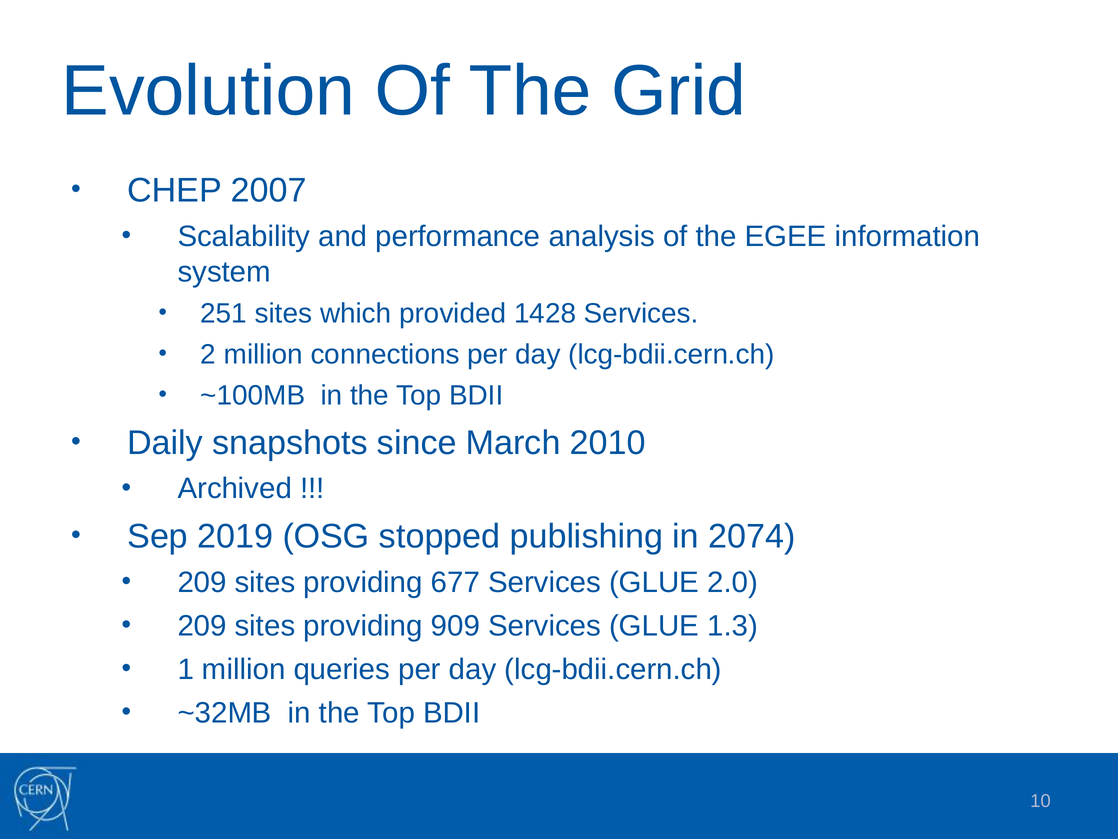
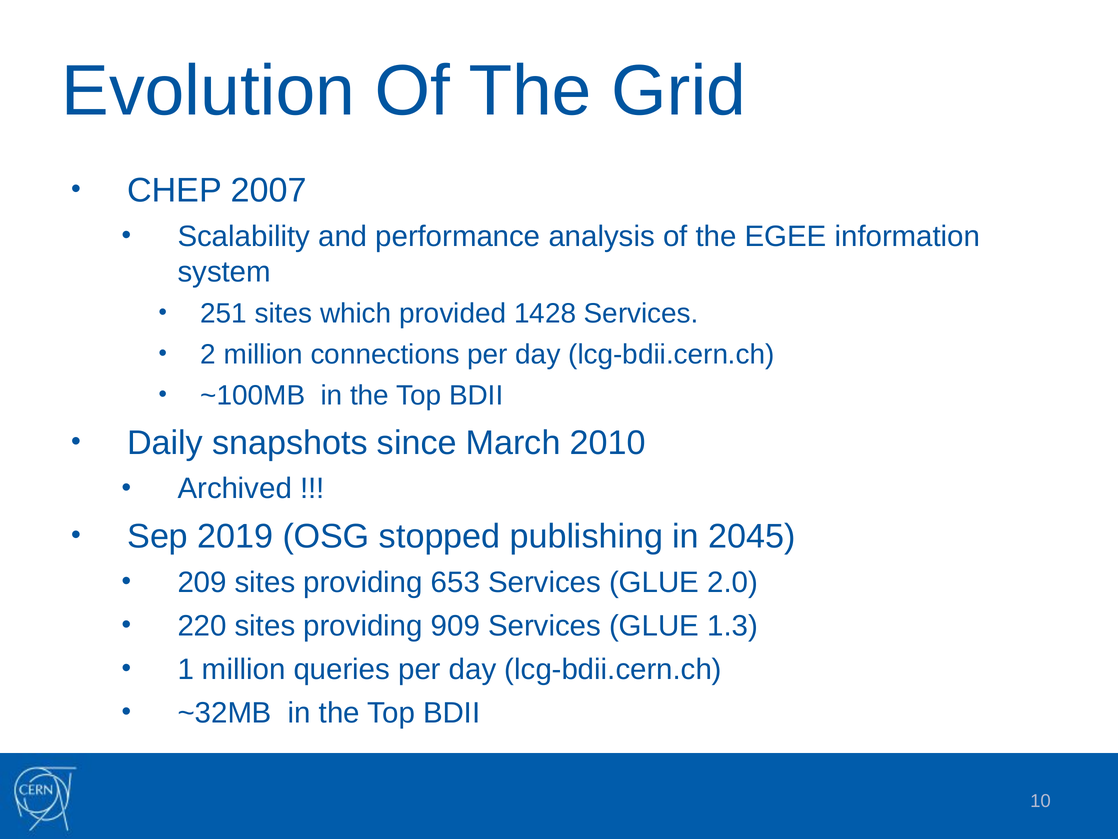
2074: 2074 -> 2045
677: 677 -> 653
209 at (202, 626): 209 -> 220
